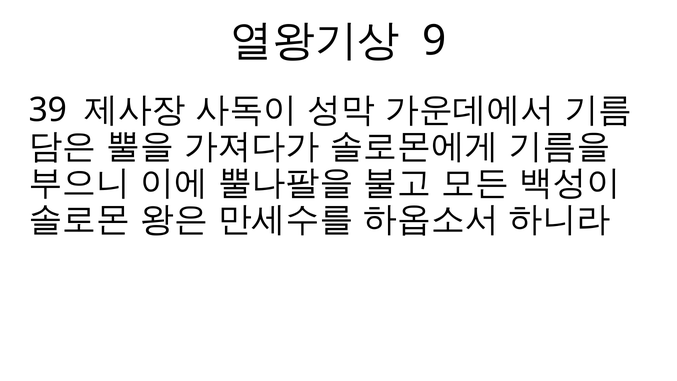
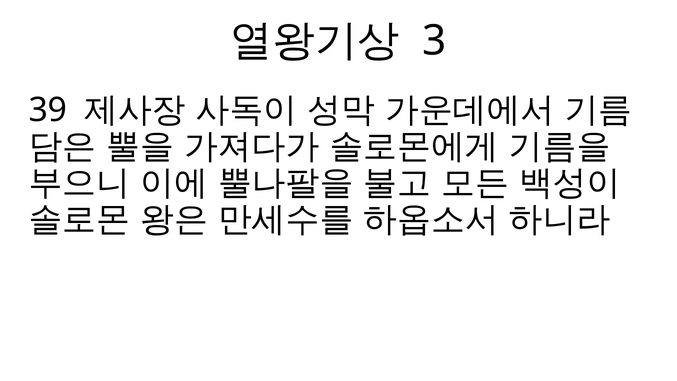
9: 9 -> 3
